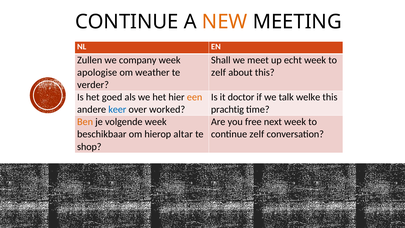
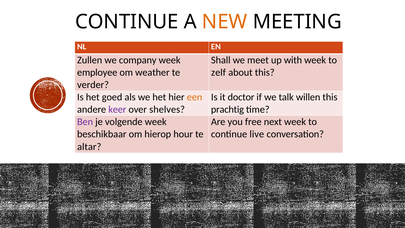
echt: echt -> with
apologise: apologise -> employee
welke: welke -> willen
keer colour: blue -> purple
worked: worked -> shelves
Ben colour: orange -> purple
altar: altar -> hour
continue zelf: zelf -> live
shop: shop -> altar
